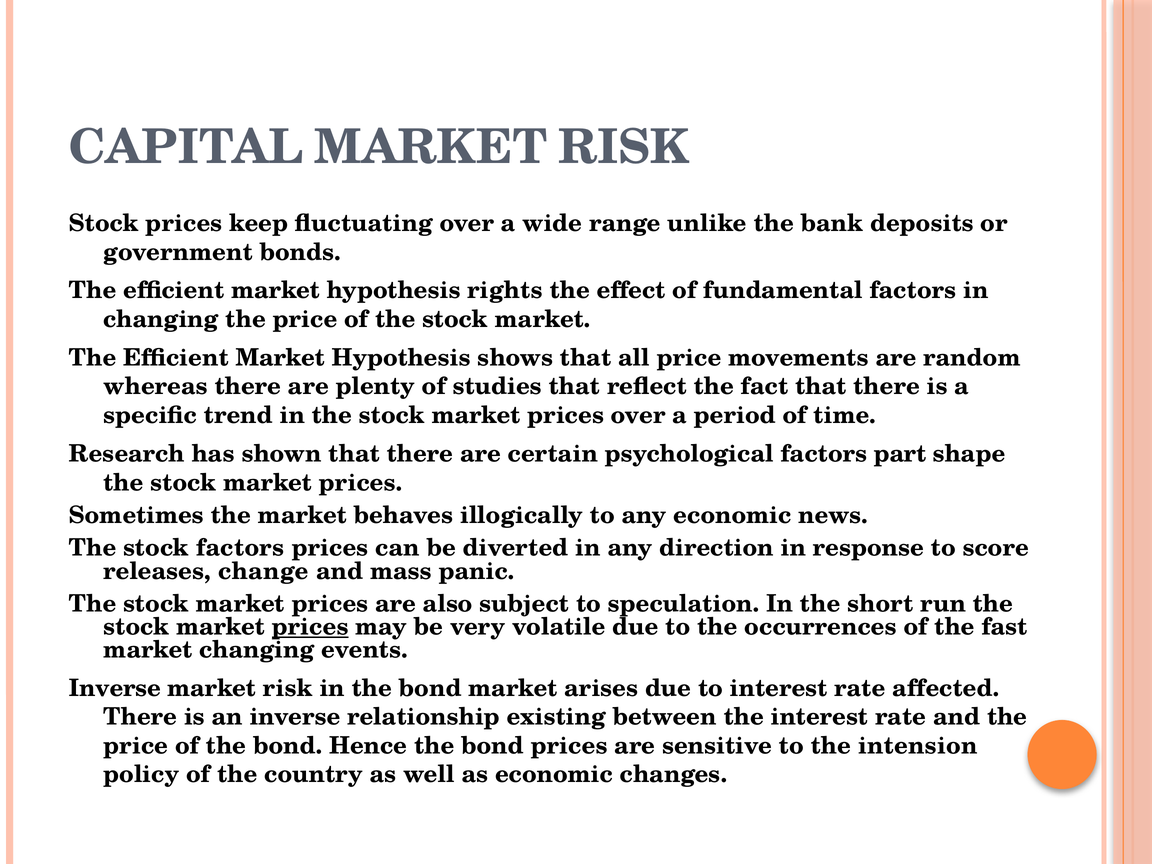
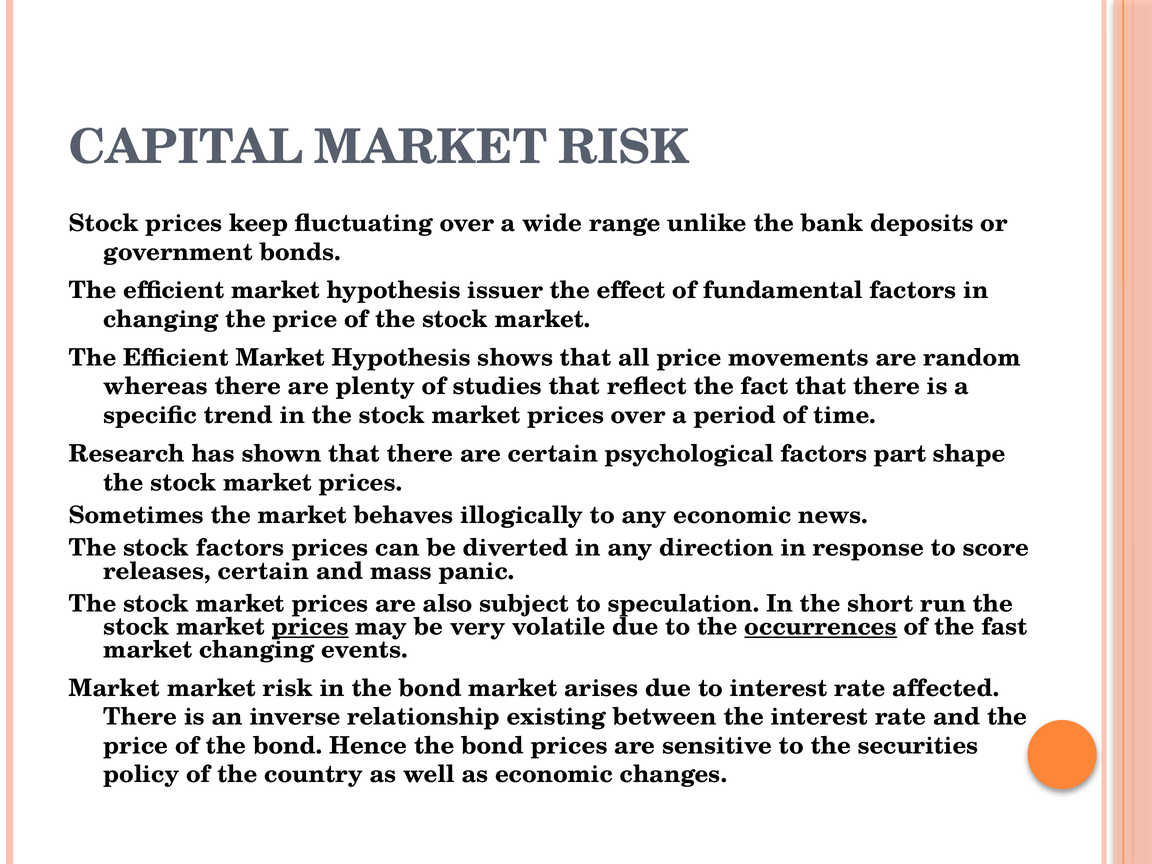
rights: rights -> issuer
releases change: change -> certain
occurrences underline: none -> present
Inverse at (115, 688): Inverse -> Market
intension: intension -> securities
